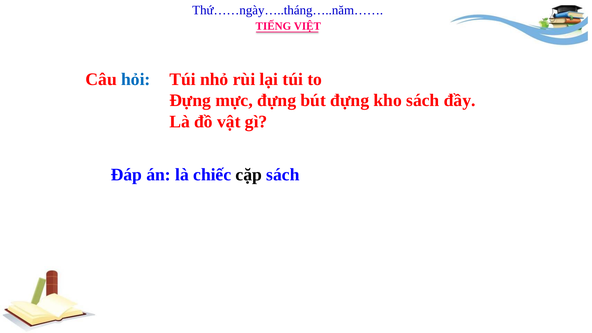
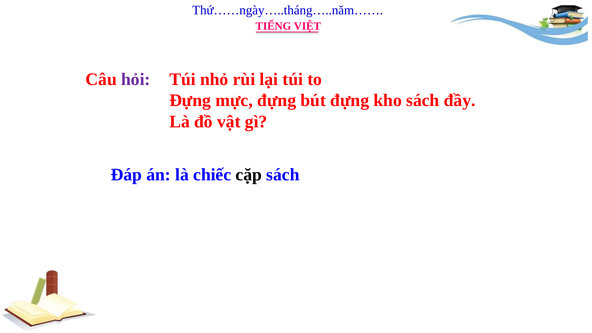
hỏi colour: blue -> purple
